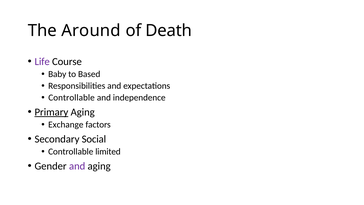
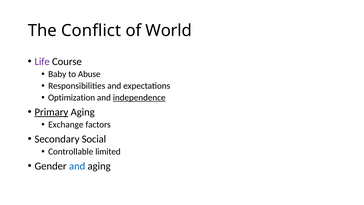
Around: Around -> Conflict
Death: Death -> World
Based: Based -> Abuse
Controllable at (71, 98): Controllable -> Optimization
independence underline: none -> present
and at (77, 166) colour: purple -> blue
